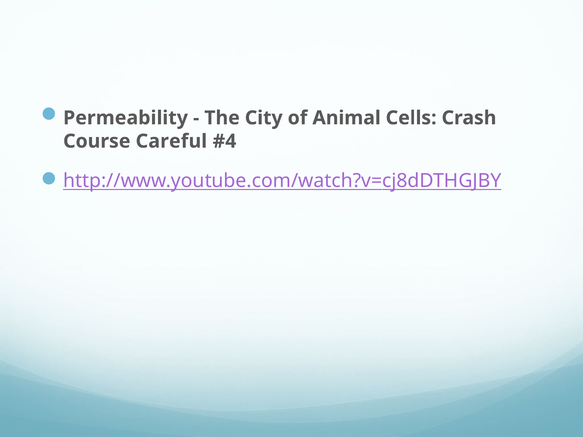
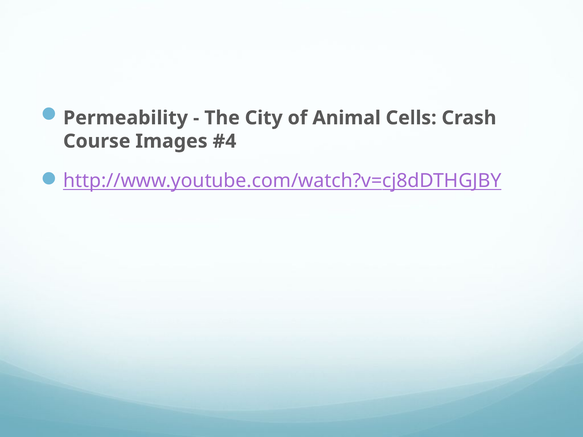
Careful: Careful -> Images
